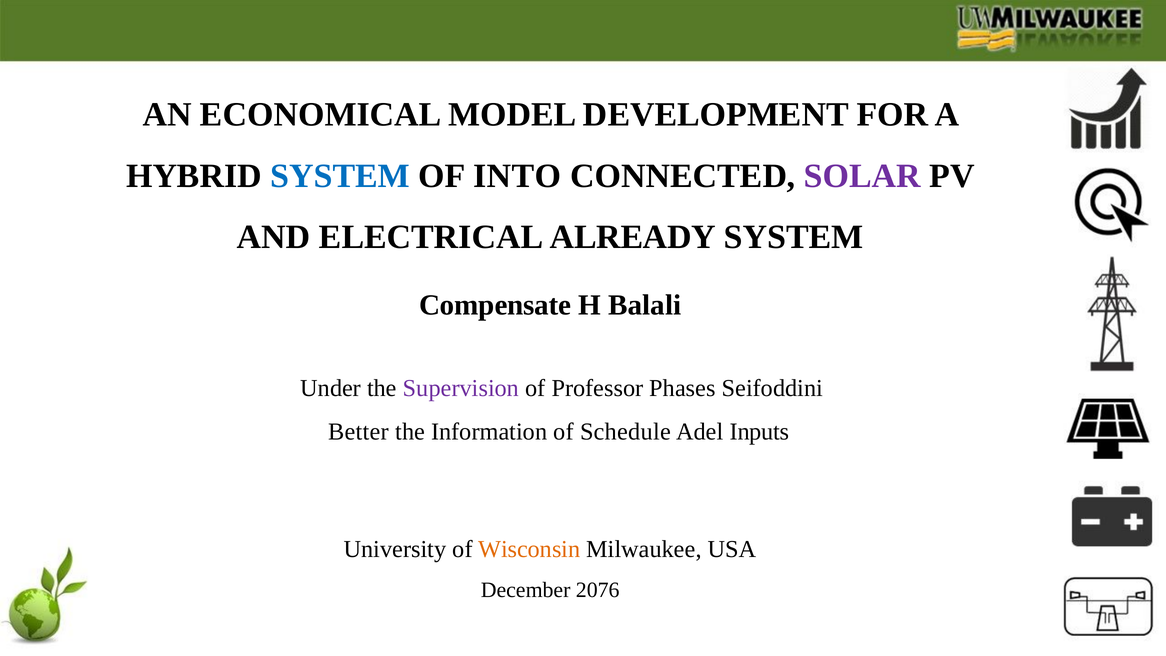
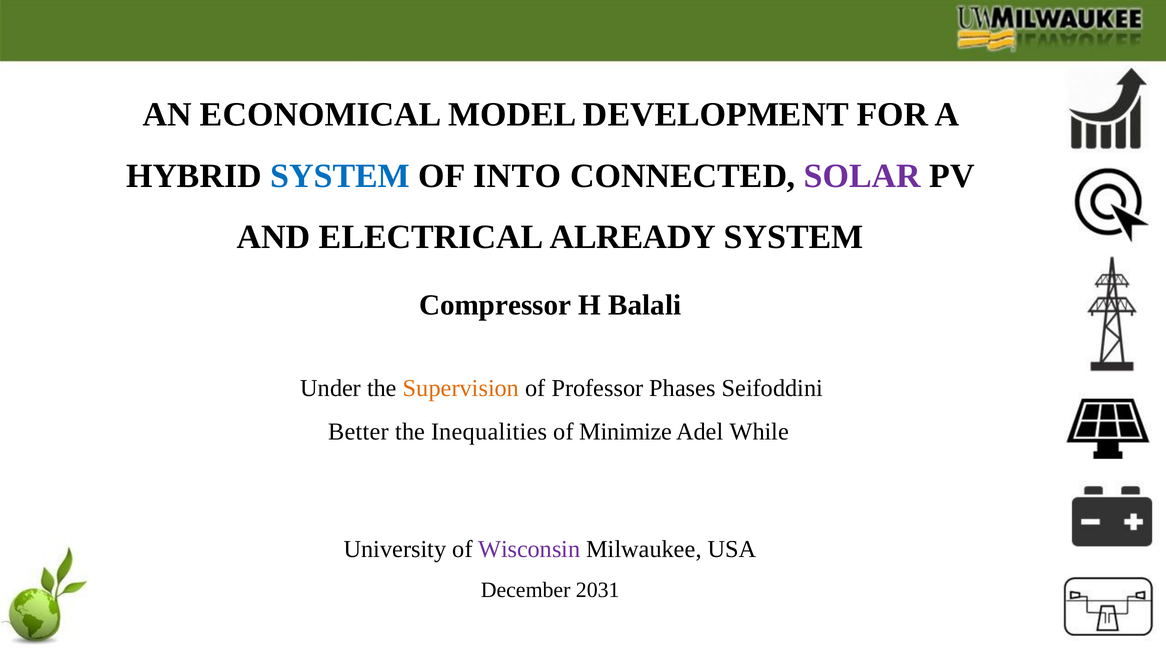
Compensate: Compensate -> Compressor
Supervision colour: purple -> orange
Information: Information -> Inequalities
Schedule: Schedule -> Minimize
Inputs: Inputs -> While
Wisconsin colour: orange -> purple
2076: 2076 -> 2031
